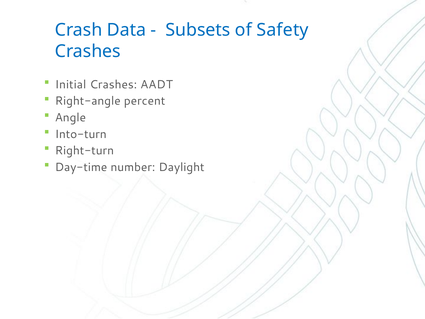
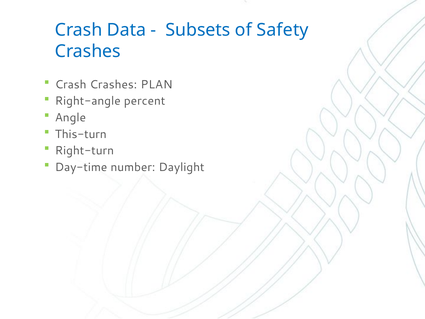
Initial at (71, 84): Initial -> Crash
AADT: AADT -> PLAN
Into-turn: Into-turn -> This-turn
